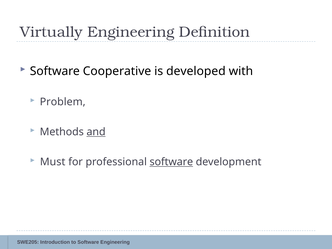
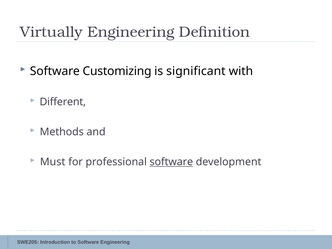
Cooperative: Cooperative -> Customizing
developed: developed -> significant
Problem: Problem -> Different
and underline: present -> none
